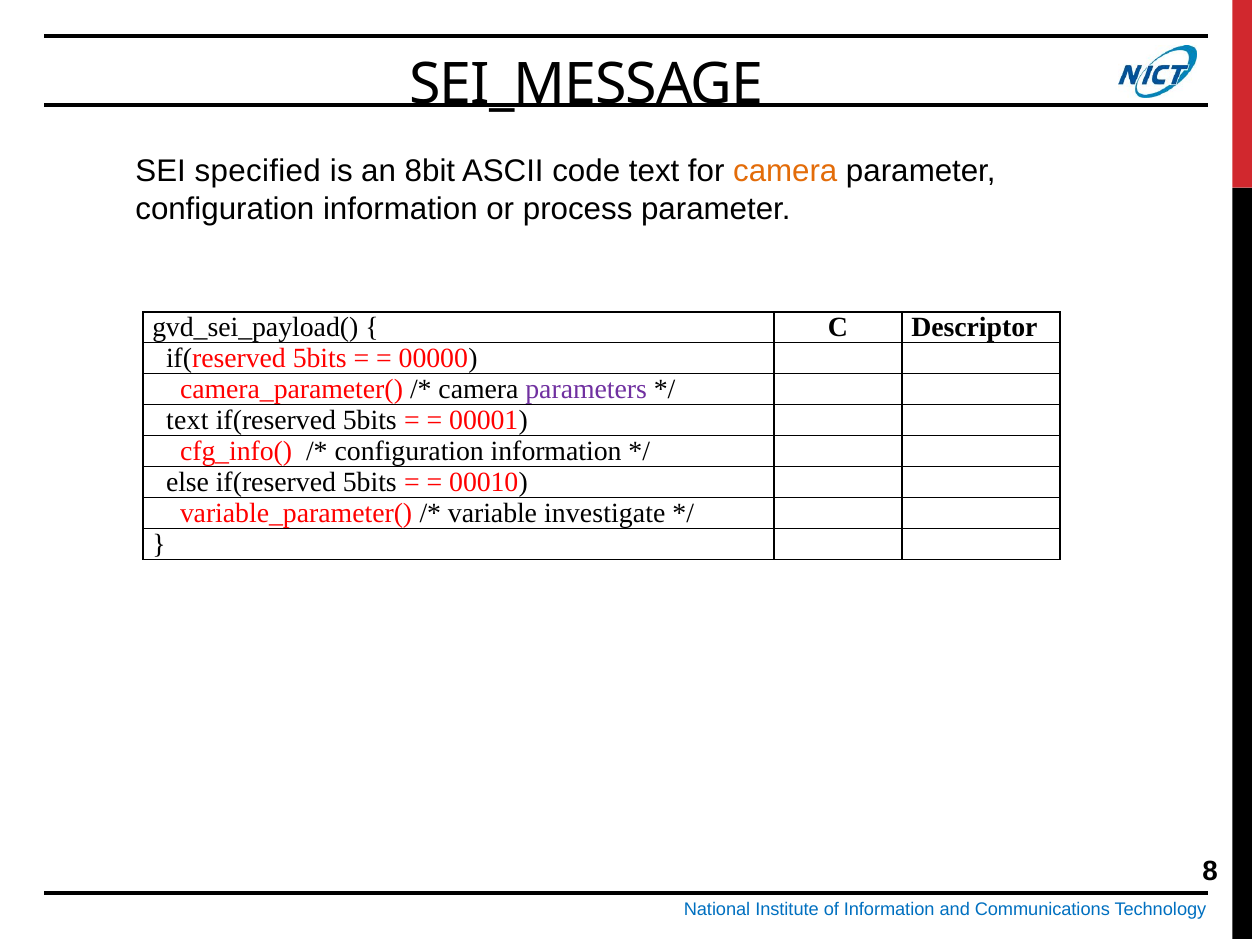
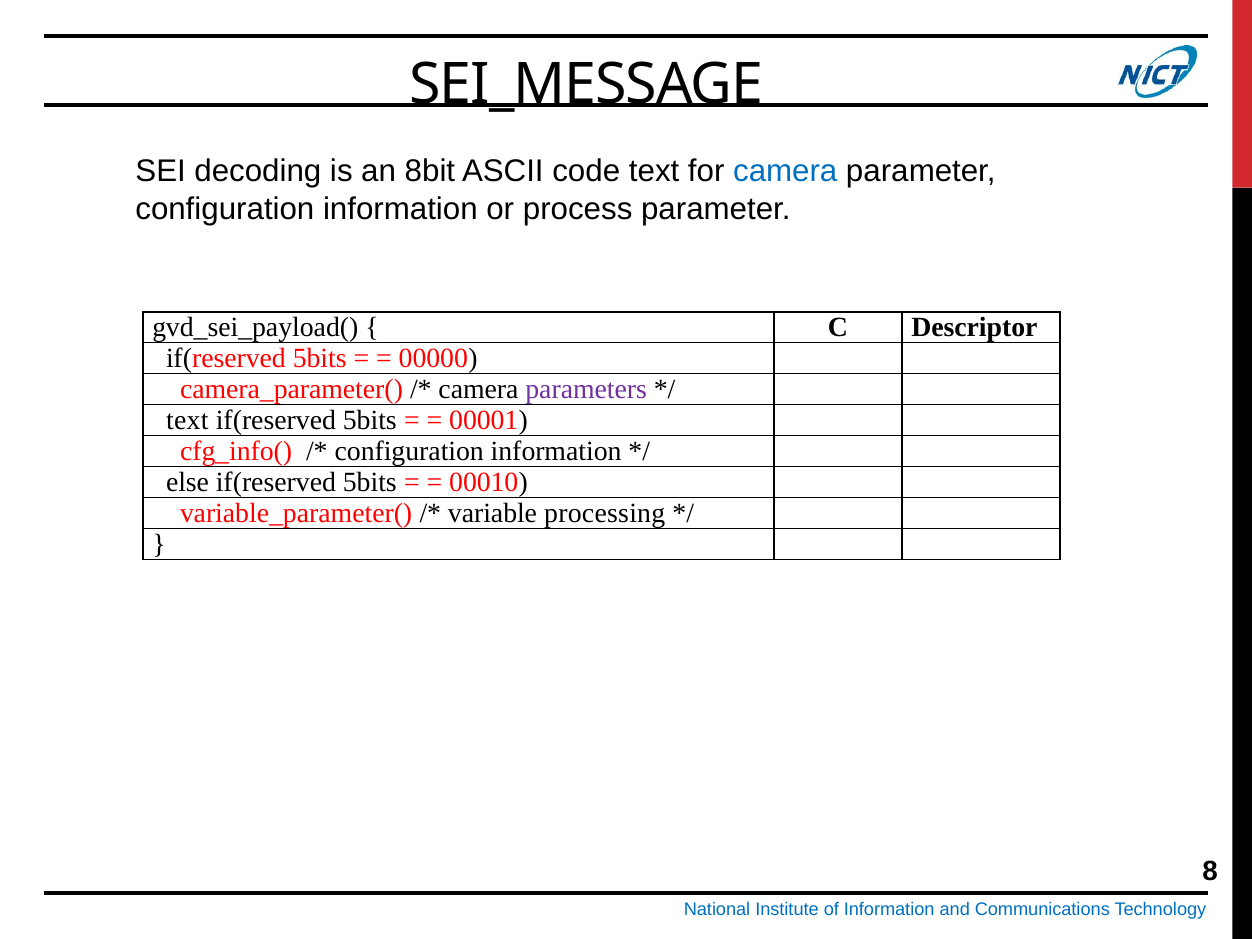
specified: specified -> decoding
camera at (785, 171) colour: orange -> blue
investigate: investigate -> processing
